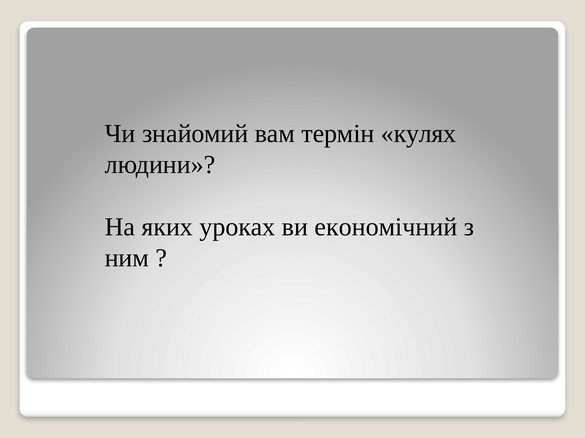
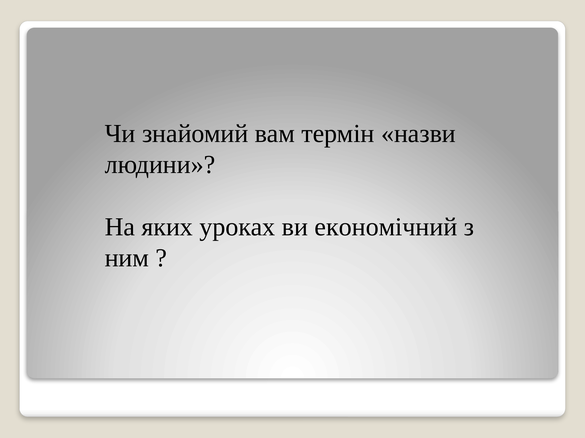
кулях: кулях -> назви
